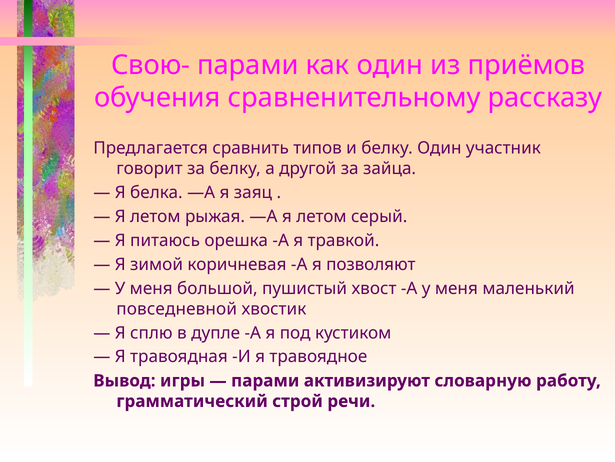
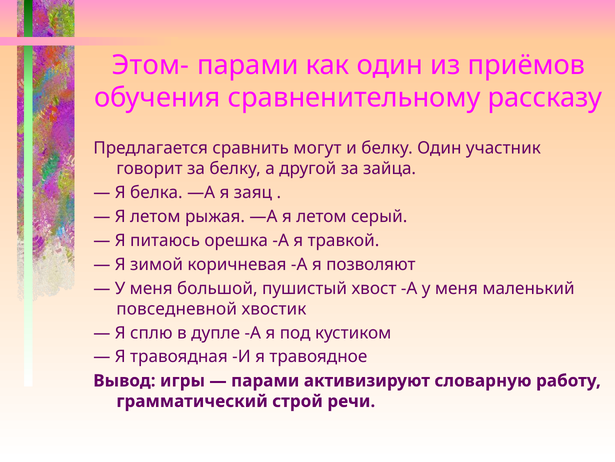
Свою-: Свою- -> Этом-
типов: типов -> могут
